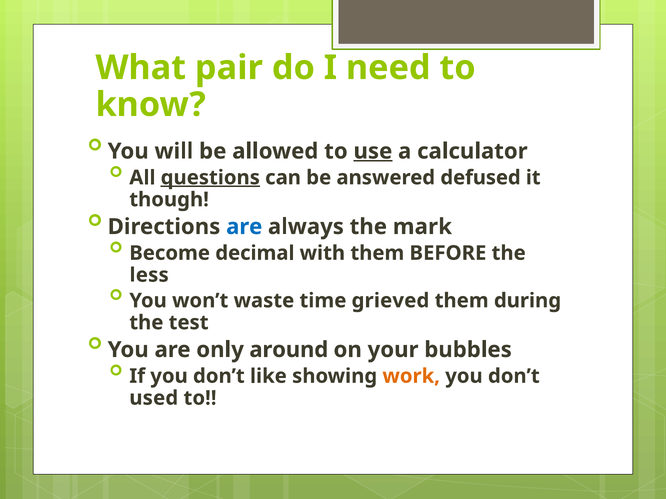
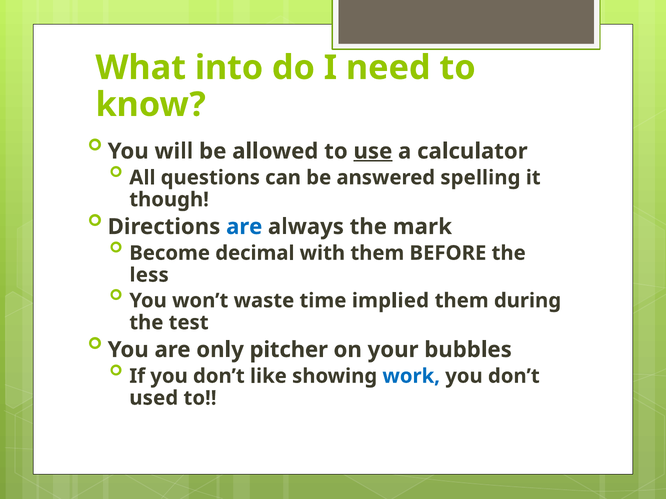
pair: pair -> into
questions underline: present -> none
defused: defused -> spelling
grieved: grieved -> implied
around: around -> pitcher
work colour: orange -> blue
